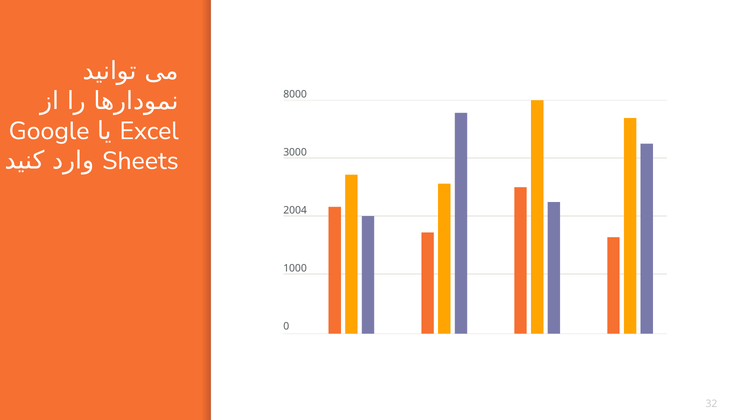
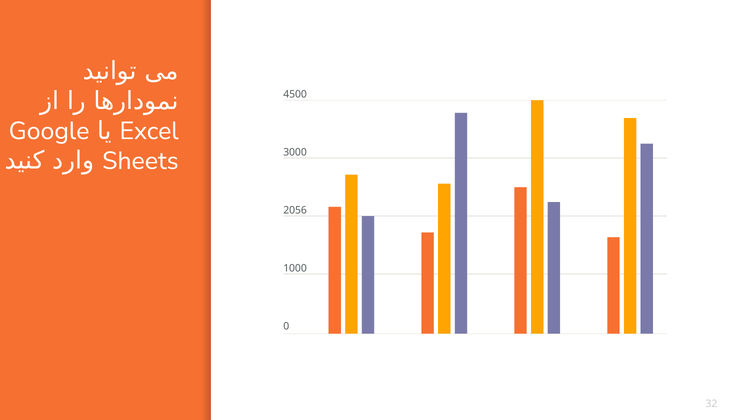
8000: 8000 -> 4500
2004: 2004 -> 2056
